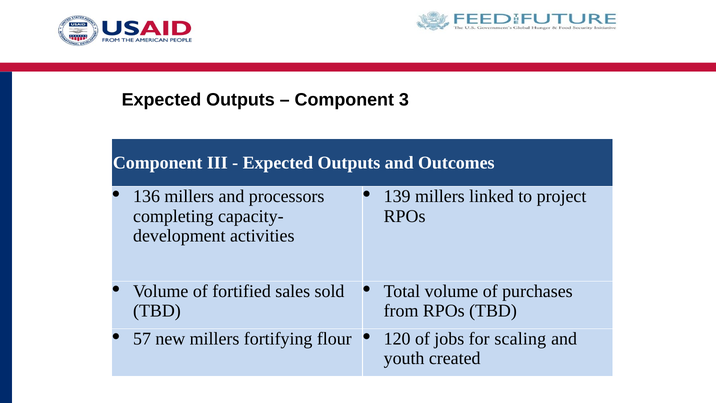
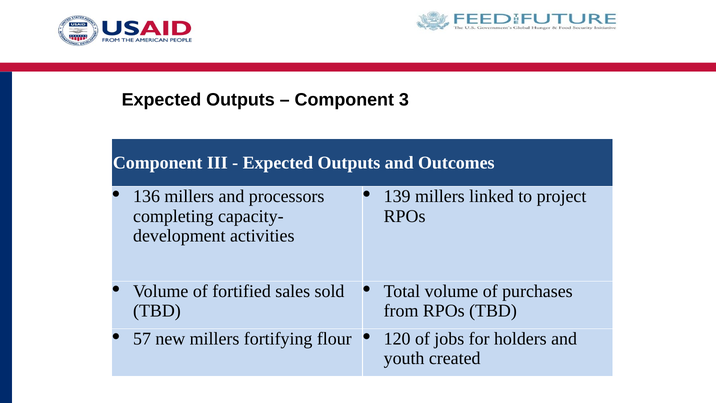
scaling: scaling -> holders
